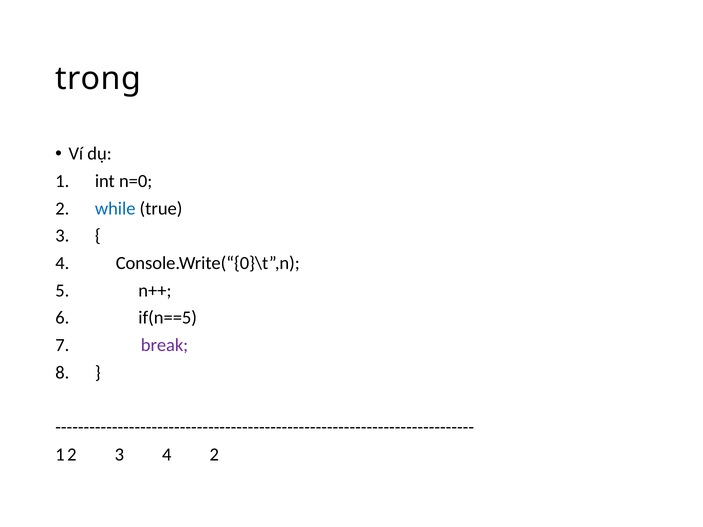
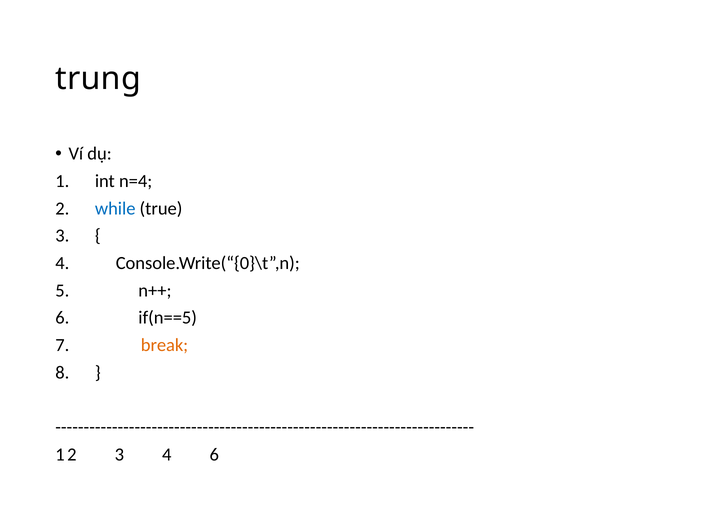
trong: trong -> trung
n=0: n=0 -> n=4
break colour: purple -> orange
4 2: 2 -> 6
